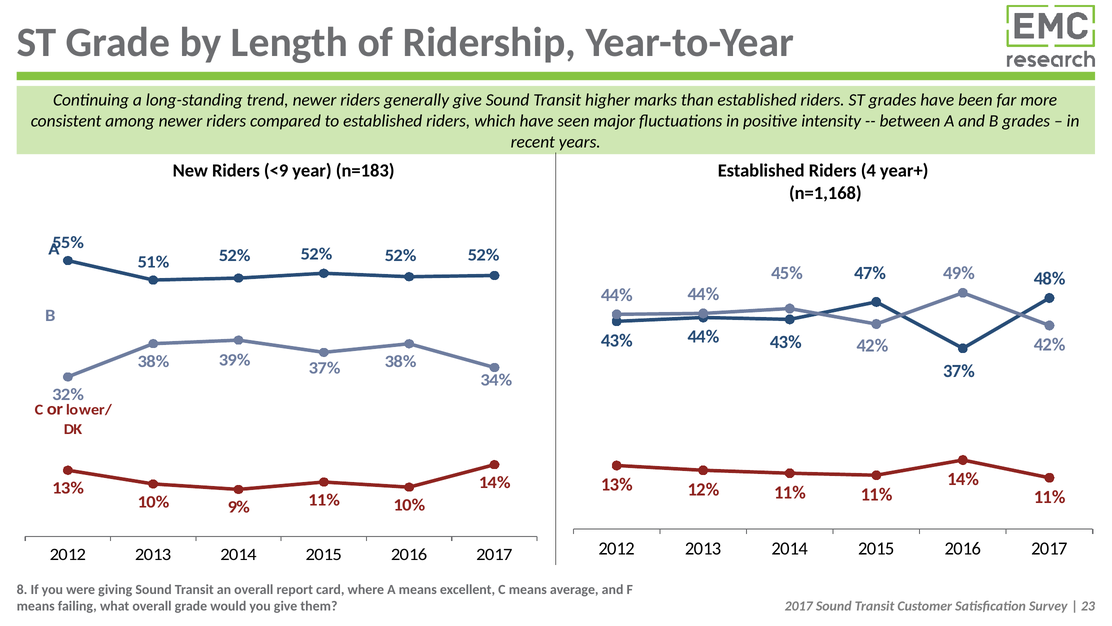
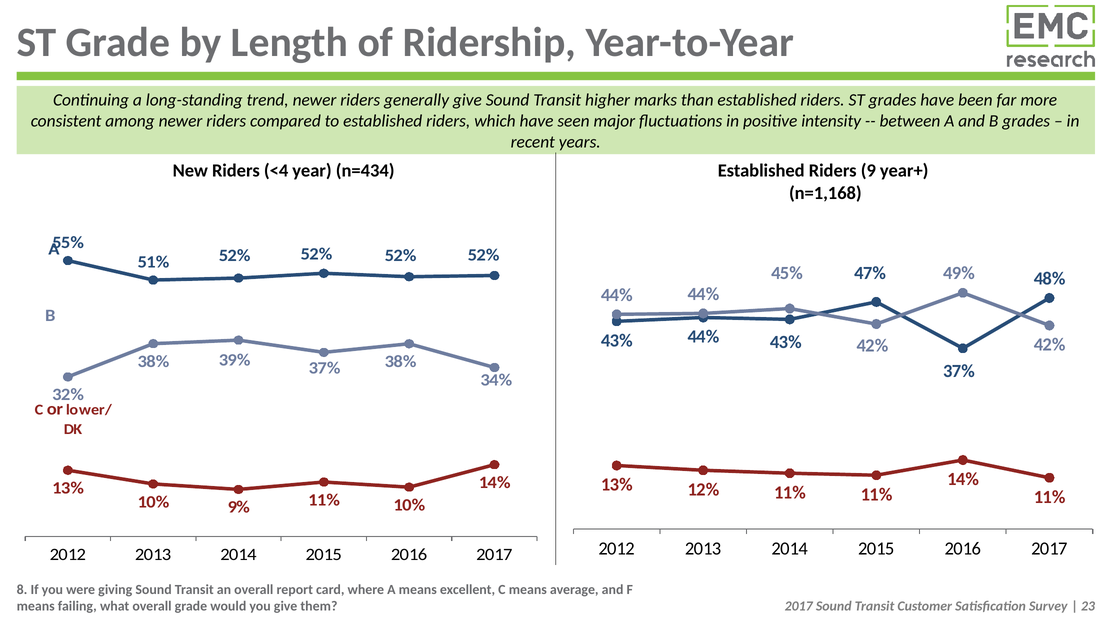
<9: <9 -> <4
n=183: n=183 -> n=434
4: 4 -> 9
